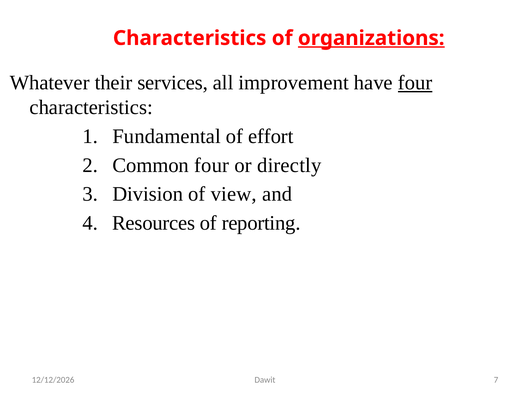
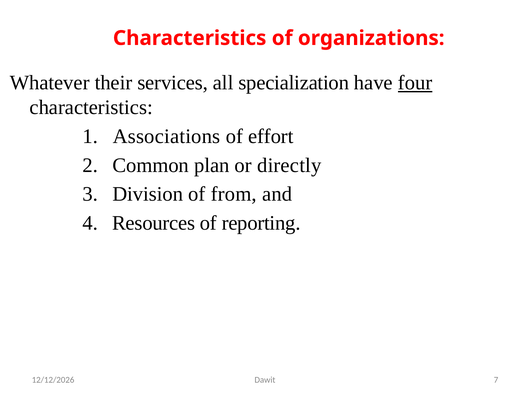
organizations underline: present -> none
improvement: improvement -> specialization
Fundamental: Fundamental -> Associations
Common four: four -> plan
view: view -> from
